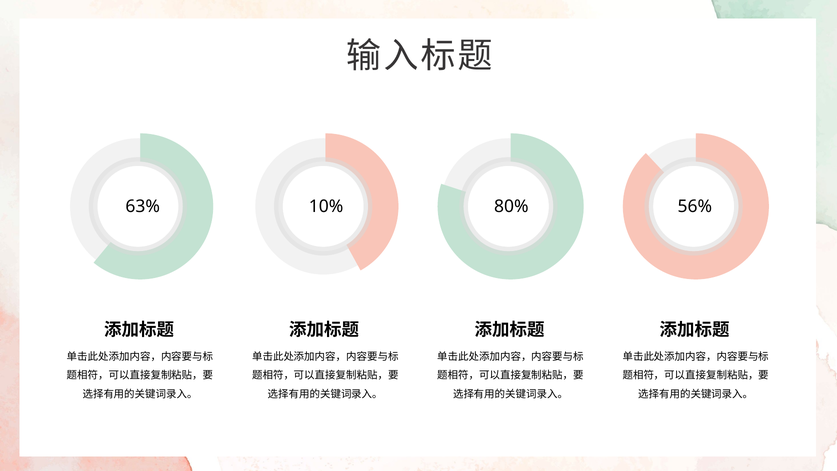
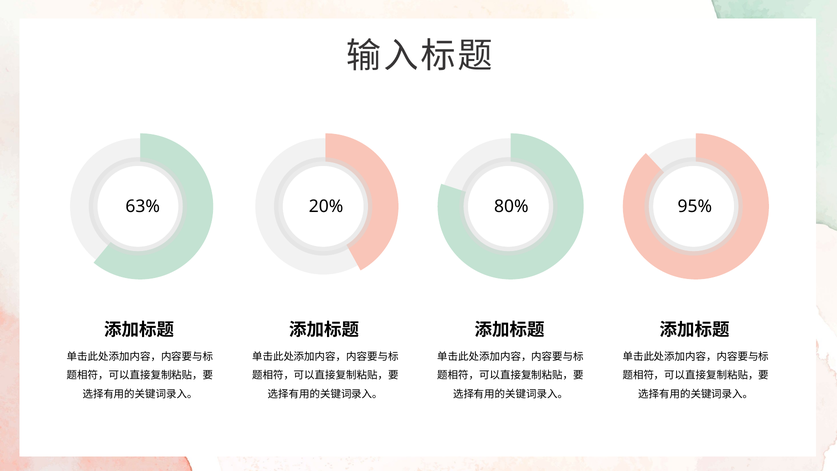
10%: 10% -> 20%
56%: 56% -> 95%
